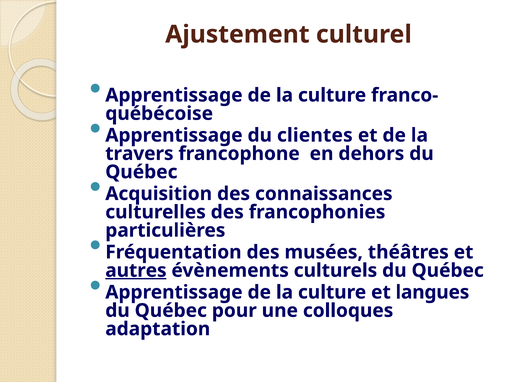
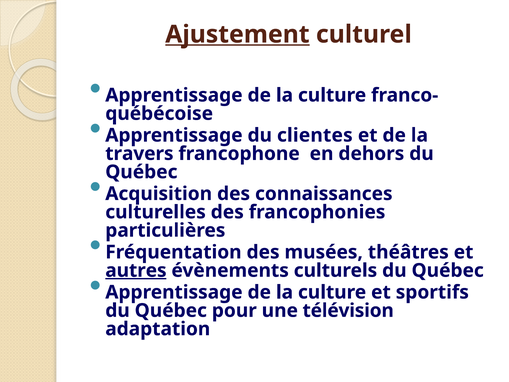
Ajustement underline: none -> present
langues: langues -> sportifs
colloques: colloques -> télévision
